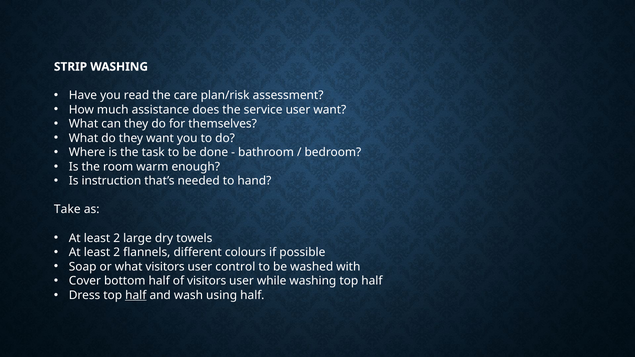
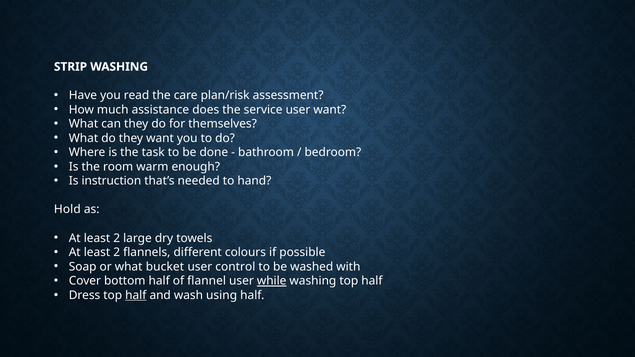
Take: Take -> Hold
what visitors: visitors -> bucket
of visitors: visitors -> flannel
while underline: none -> present
